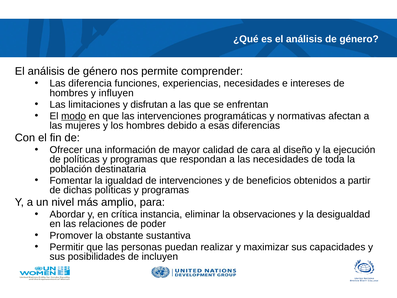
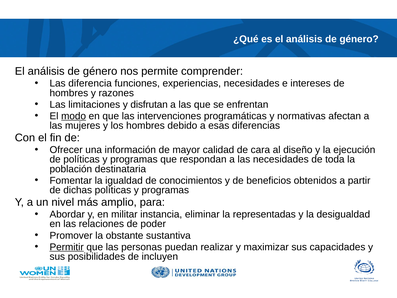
influyen: influyen -> razones
de intervenciones: intervenciones -> conocimientos
crítica: crítica -> militar
observaciones: observaciones -> representadas
Permitir underline: none -> present
